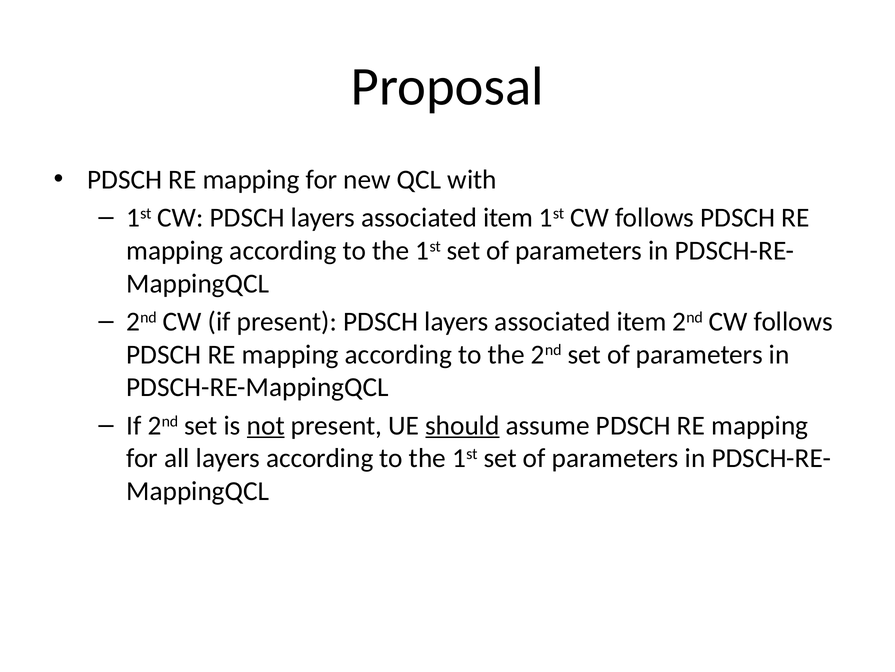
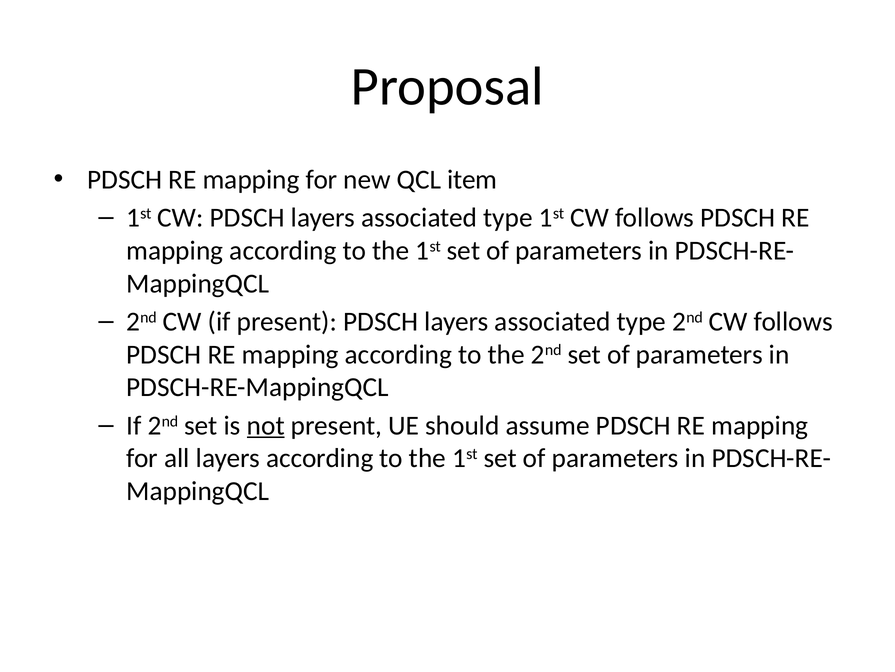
with: with -> item
item at (508, 218): item -> type
item at (642, 321): item -> type
should underline: present -> none
